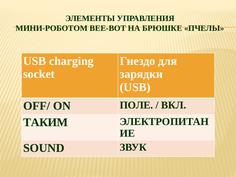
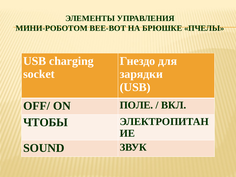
ТАКИМ: ТАКИМ -> ЧТОБЫ
